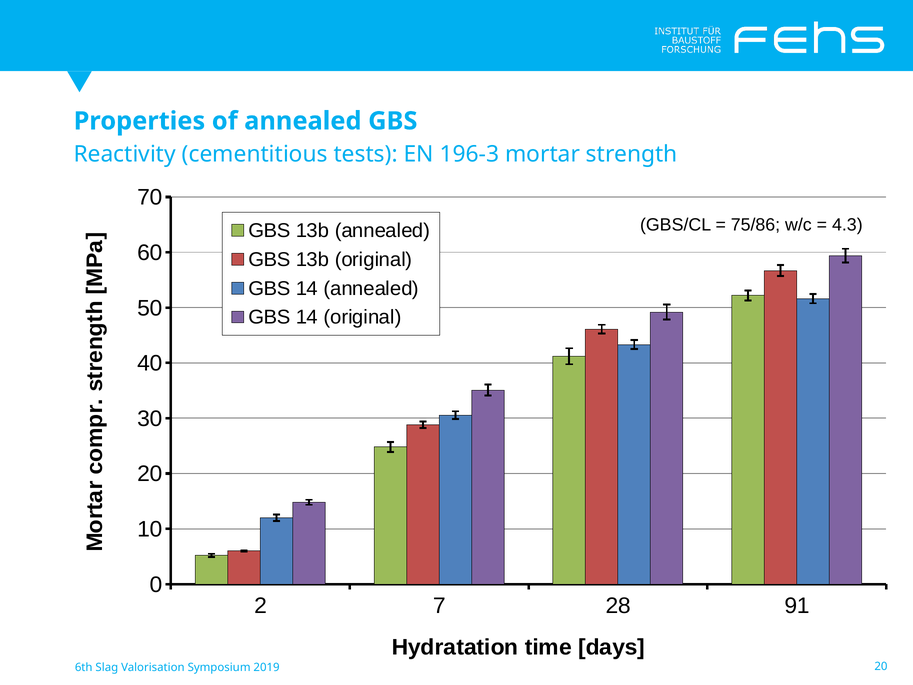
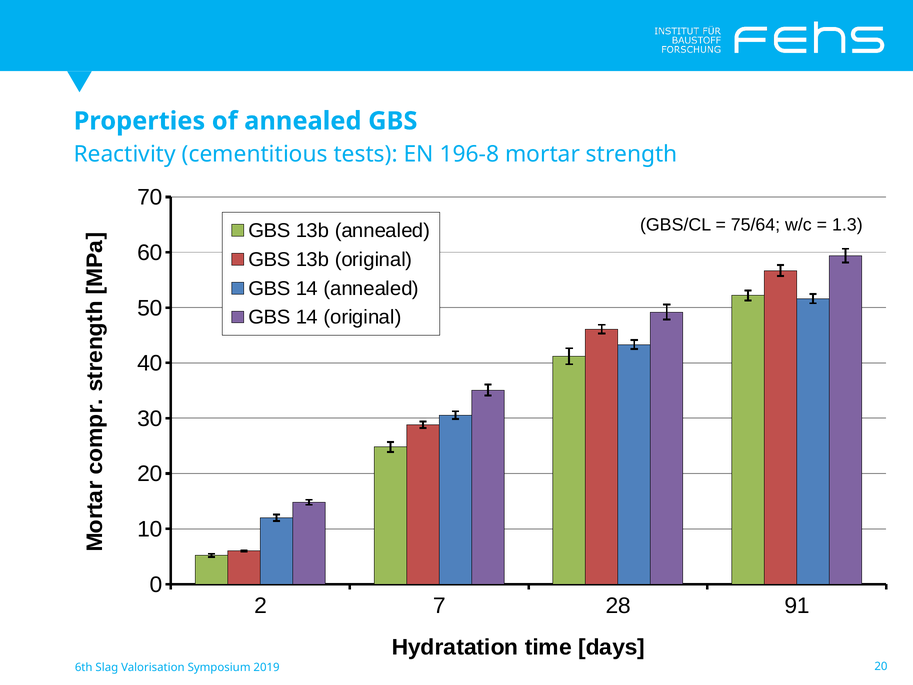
196-3: 196-3 -> 196-8
75/86: 75/86 -> 75/64
4.3: 4.3 -> 1.3
